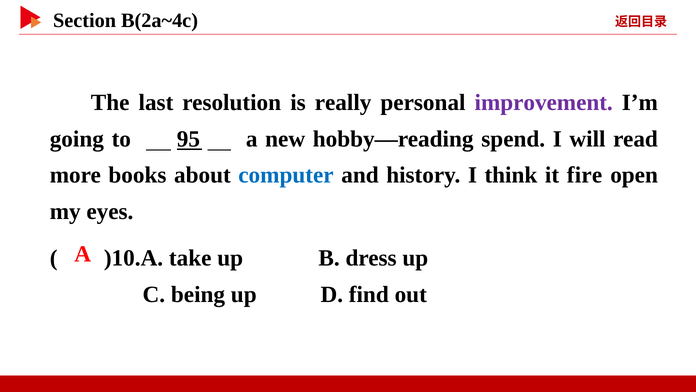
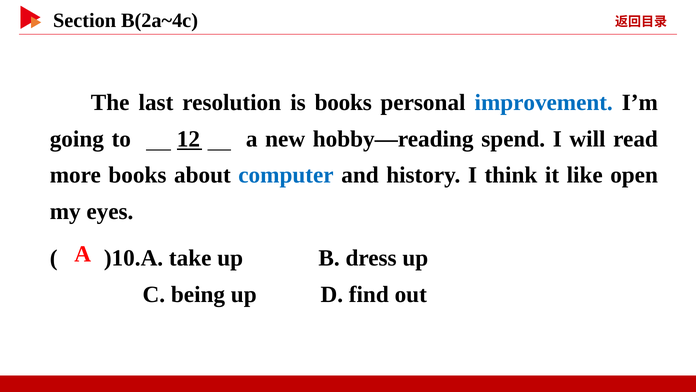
is really: really -> books
improvement colour: purple -> blue
95: 95 -> 12
fire: fire -> like
